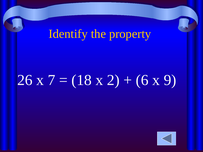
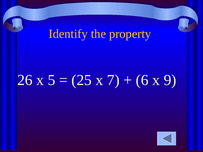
7: 7 -> 5
18: 18 -> 25
2: 2 -> 7
